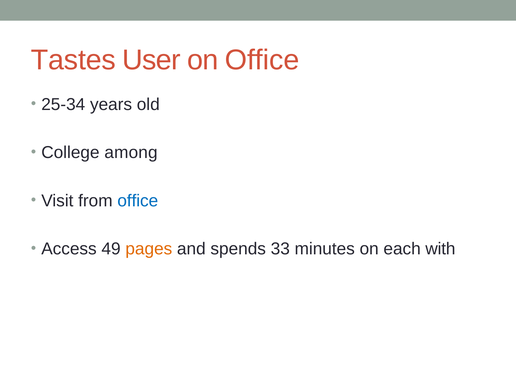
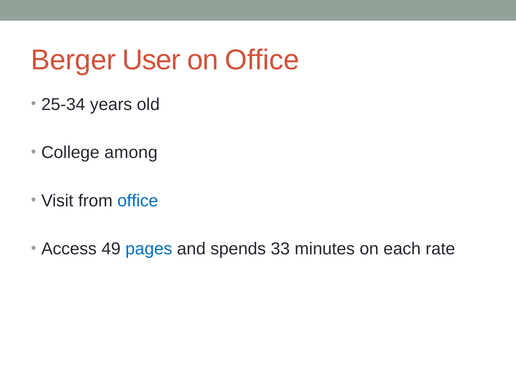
Tastes: Tastes -> Berger
pages colour: orange -> blue
with: with -> rate
